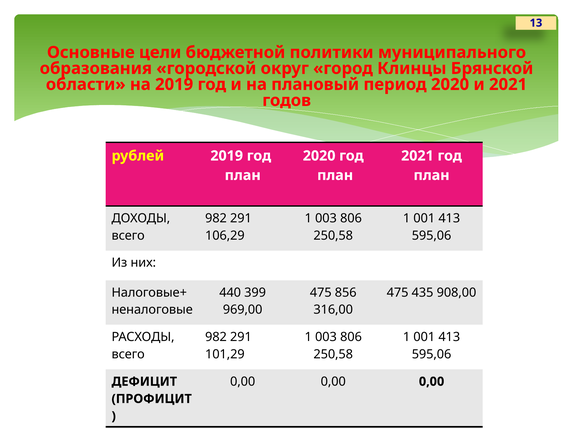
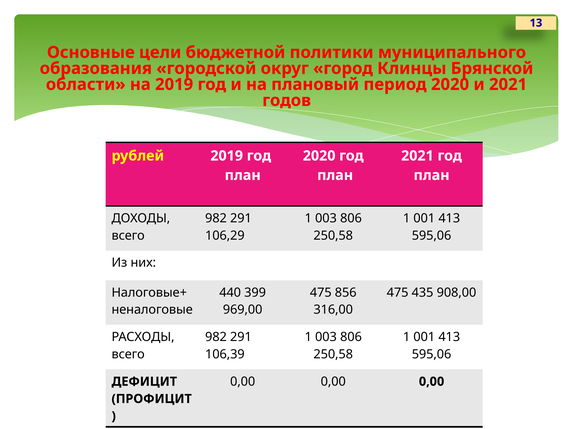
101,29: 101,29 -> 106,39
